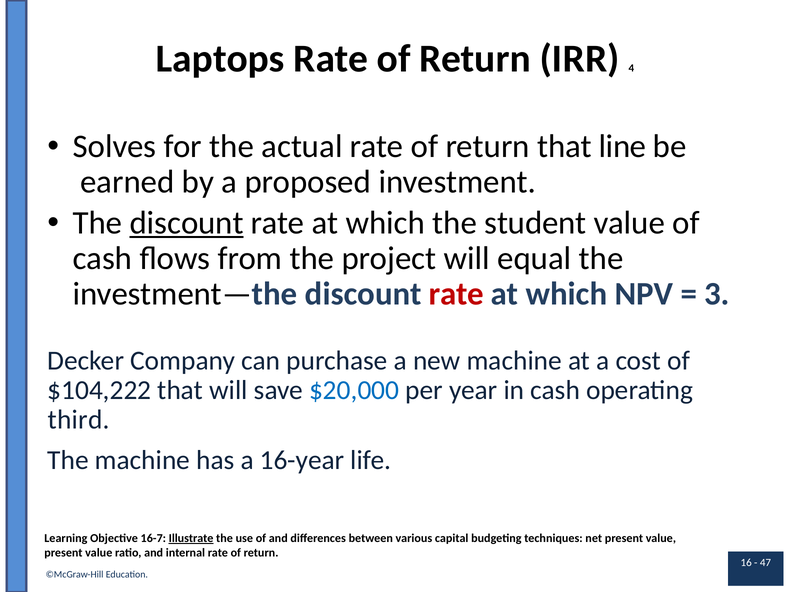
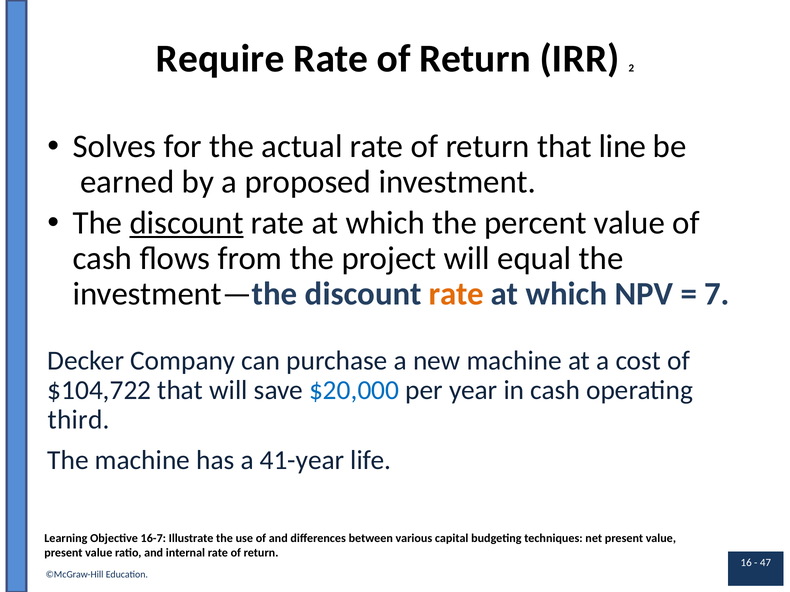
Laptops: Laptops -> Require
4: 4 -> 2
student: student -> percent
rate at (456, 294) colour: red -> orange
3: 3 -> 7
$104,222: $104,222 -> $104,722
16-year: 16-year -> 41-year
Illustrate underline: present -> none
